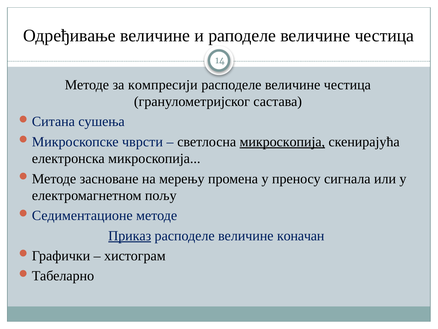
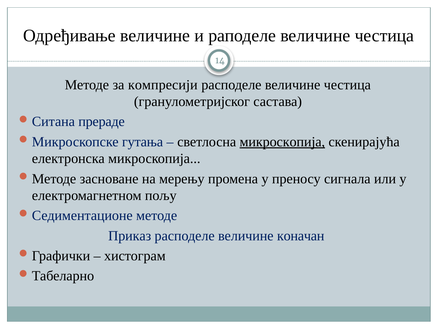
сушења: сушења -> прераде
чврсти: чврсти -> гутања
Приказ underline: present -> none
